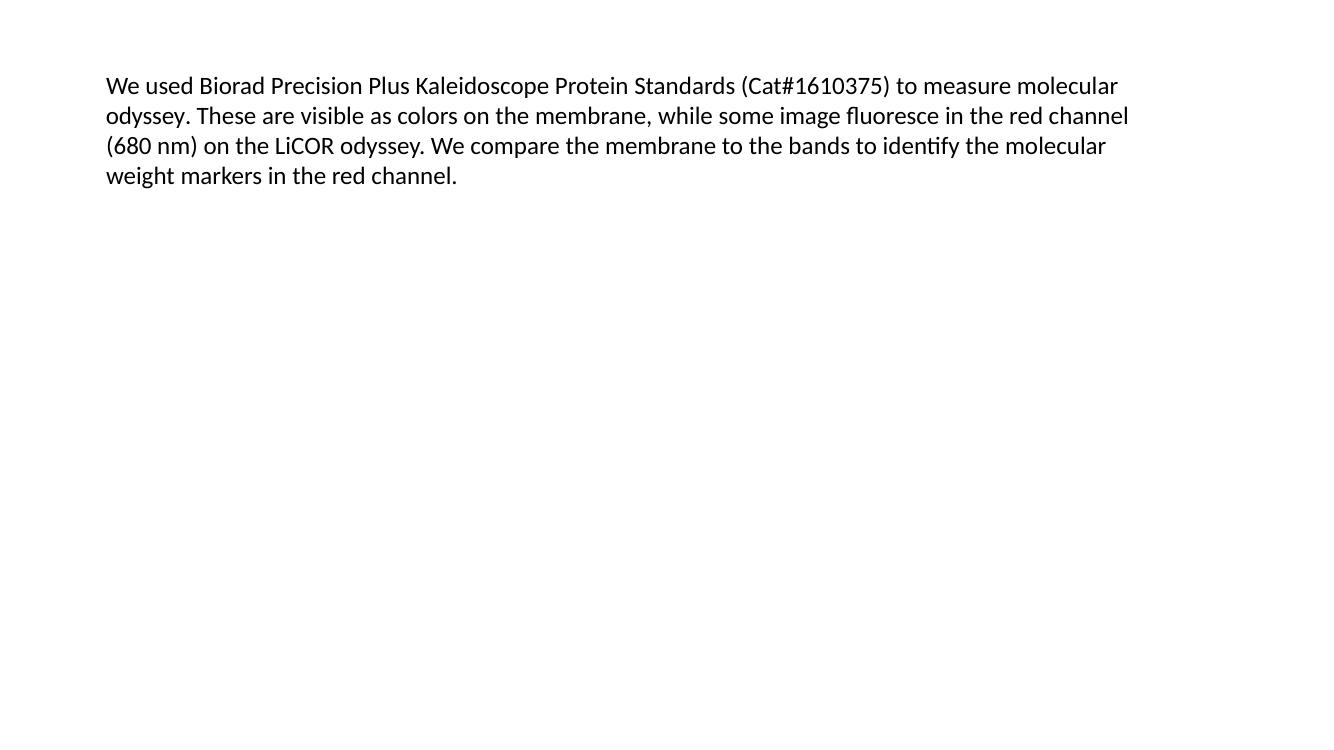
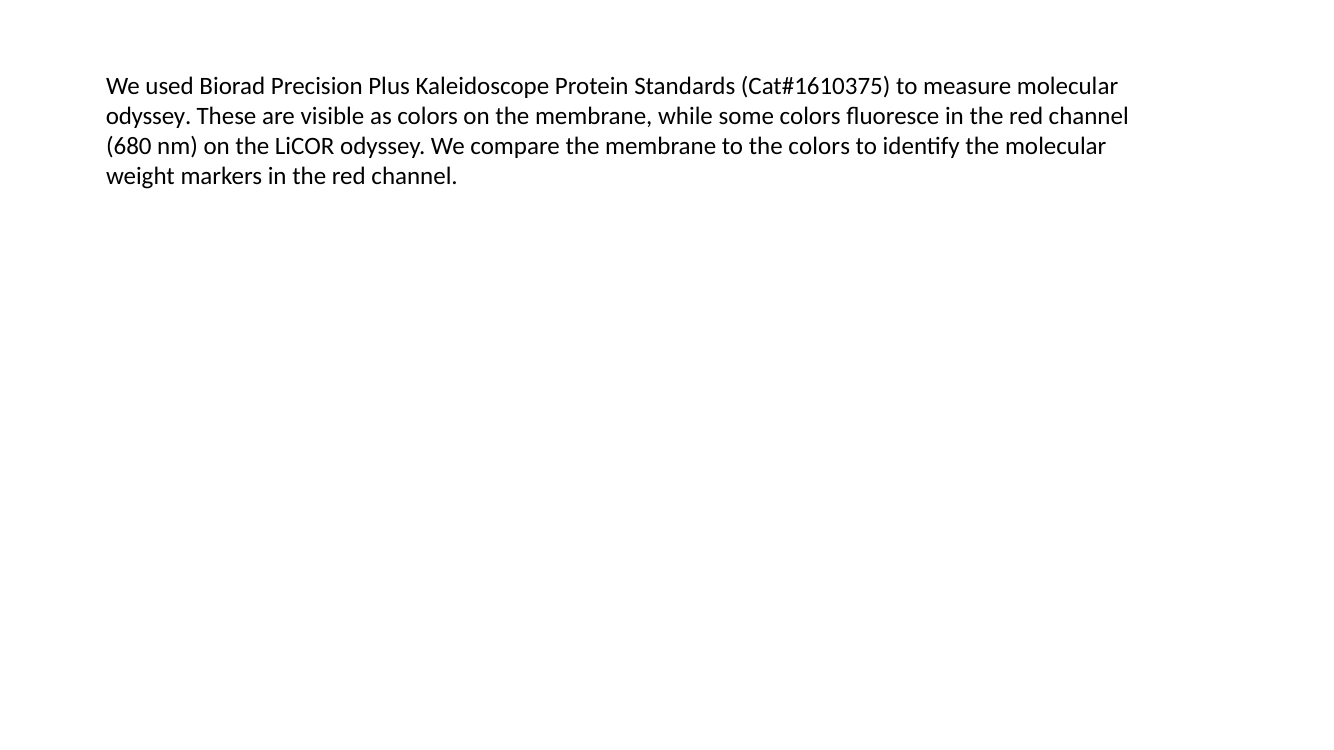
some image: image -> colors
the bands: bands -> colors
